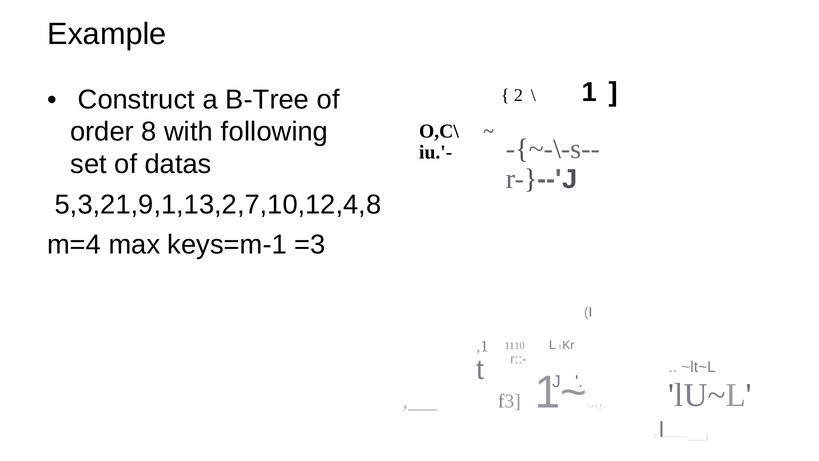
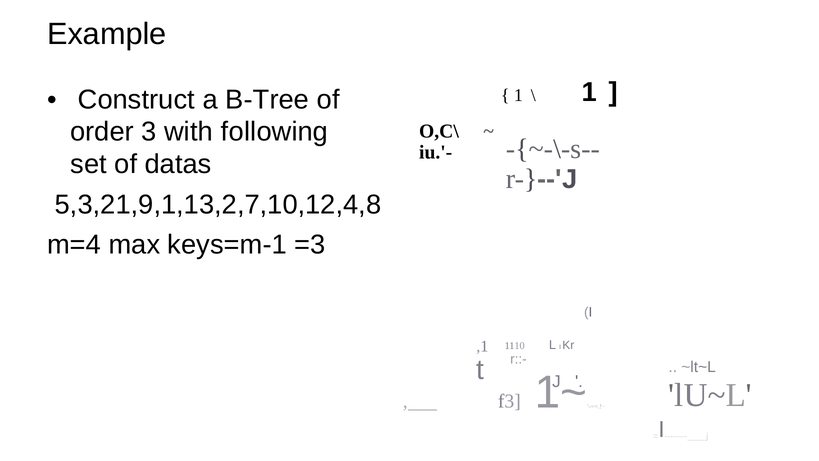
2 at (518, 95): 2 -> 1
8: 8 -> 3
